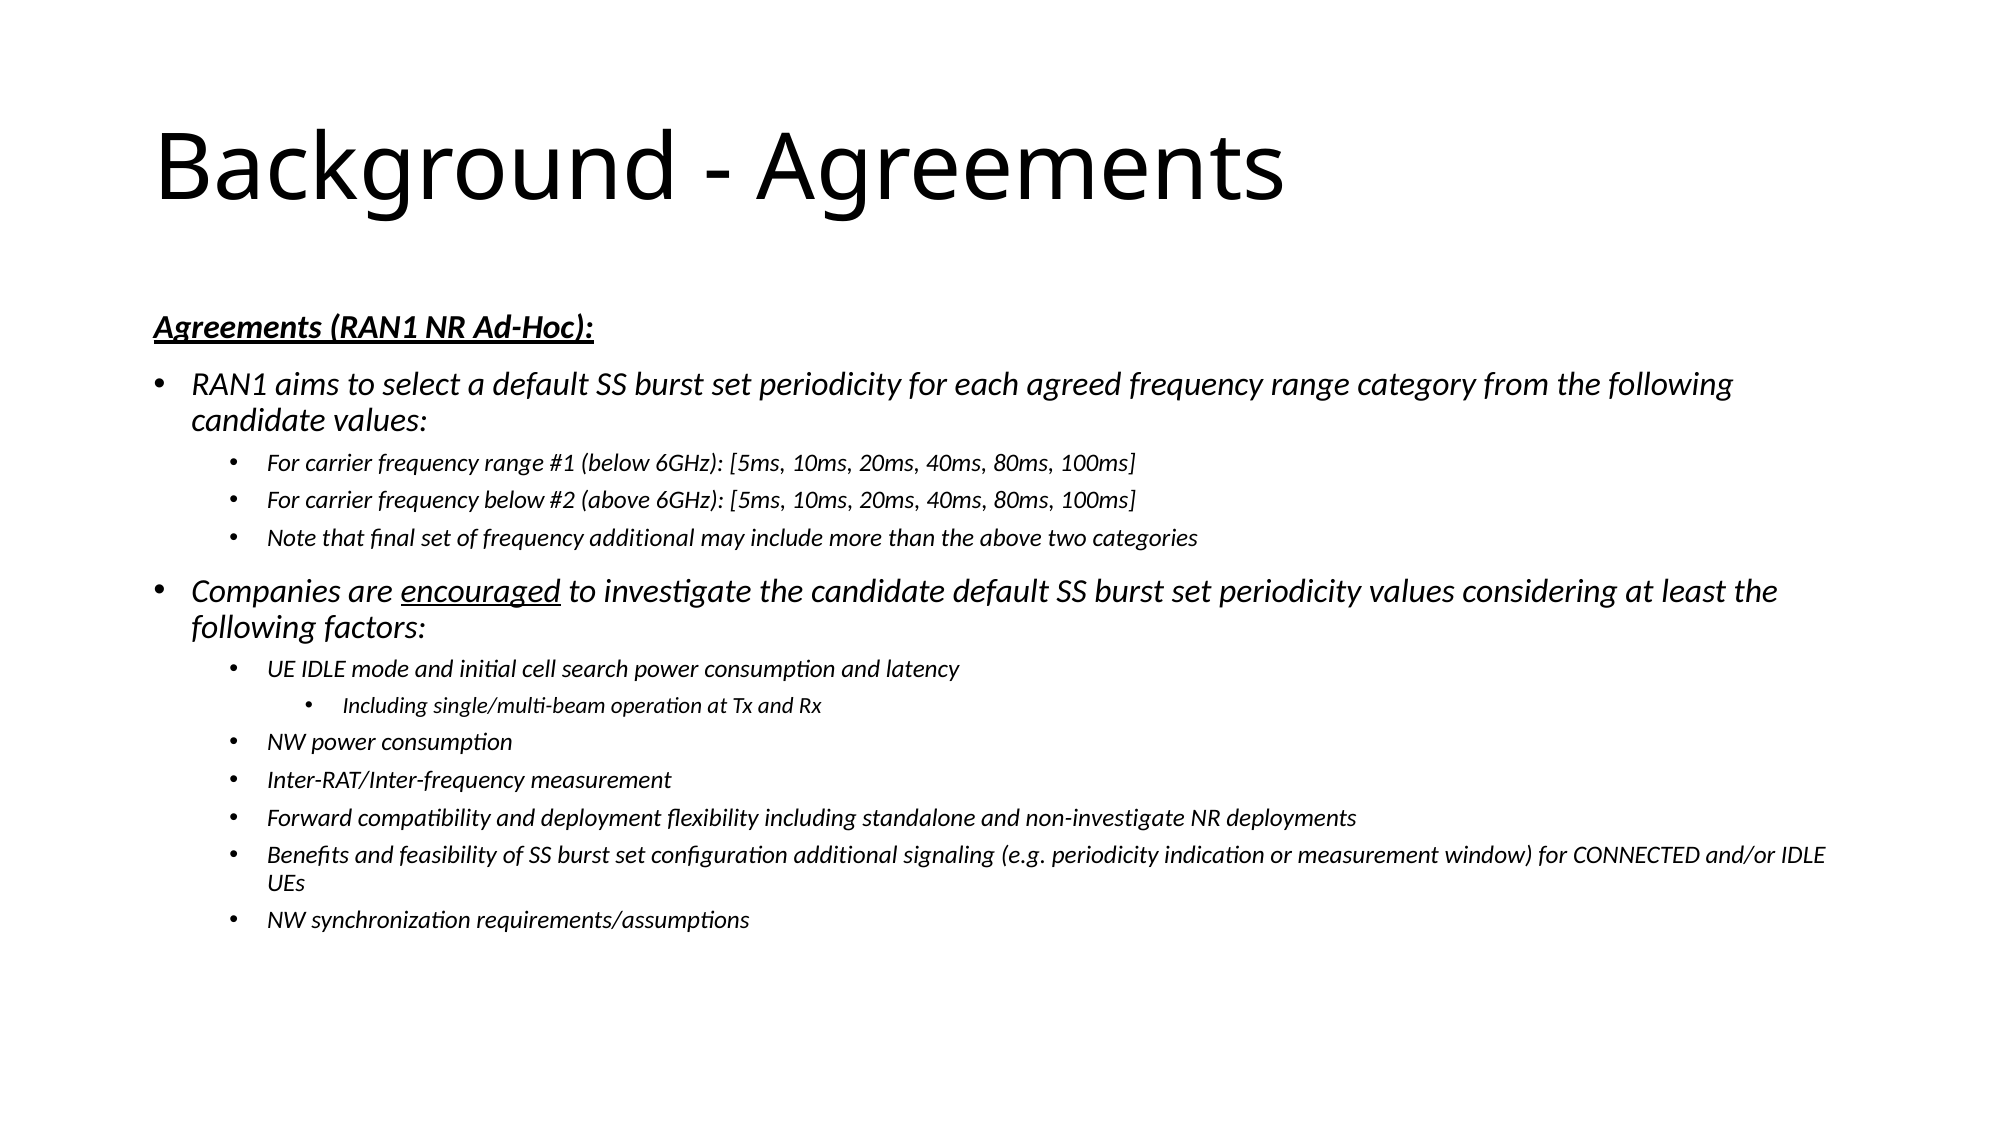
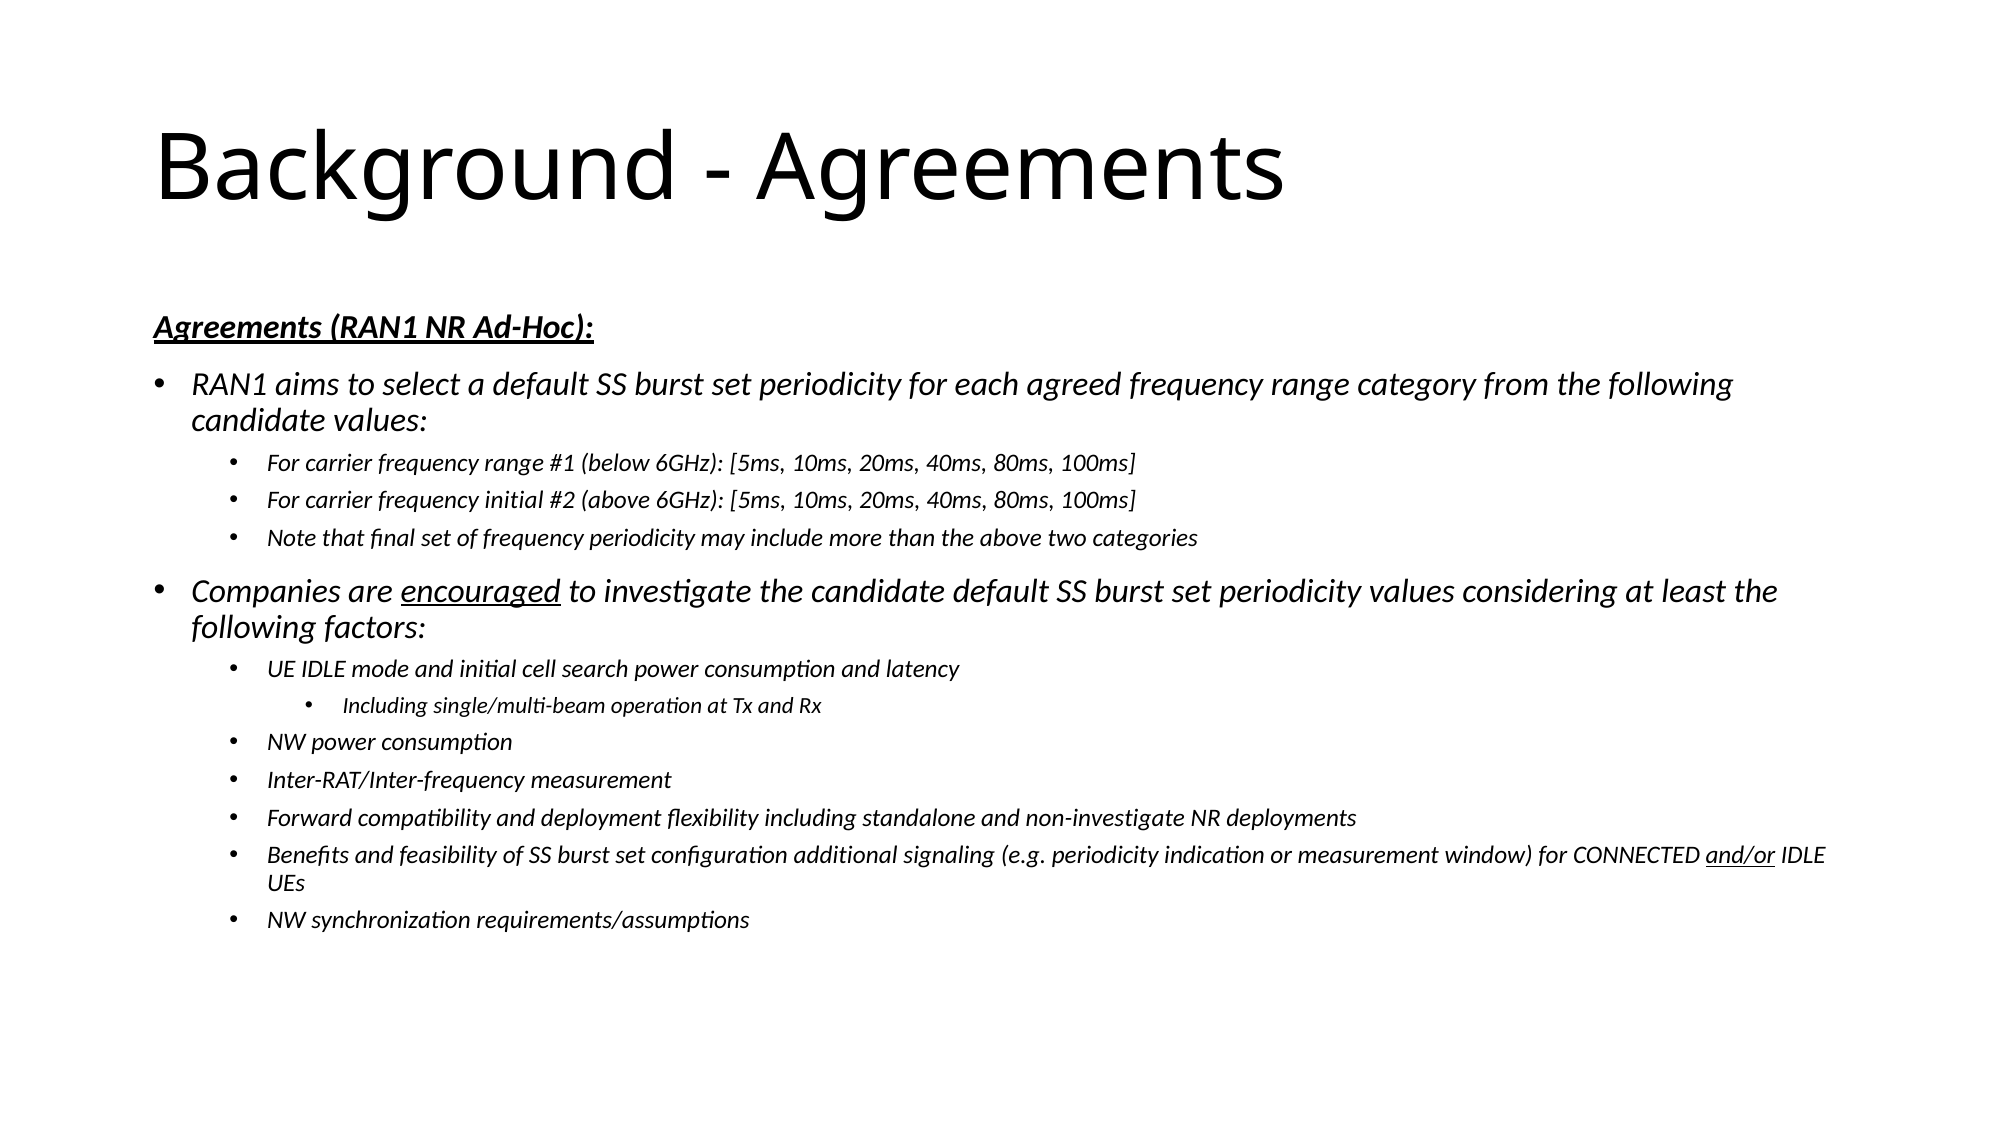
frequency below: below -> initial
frequency additional: additional -> periodicity
and/or underline: none -> present
